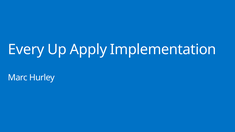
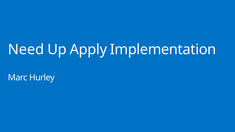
Every: Every -> Need
